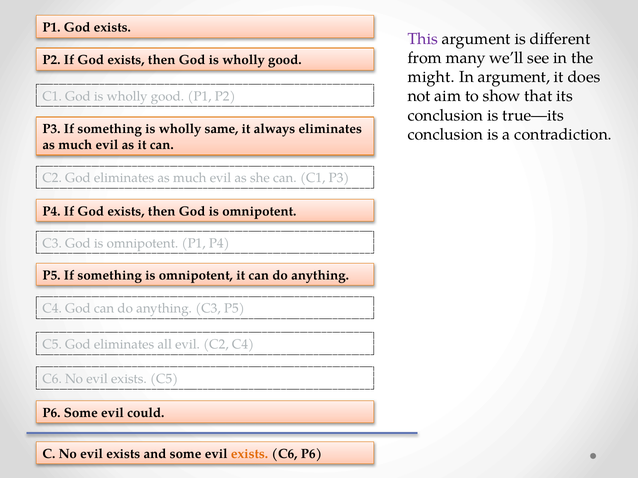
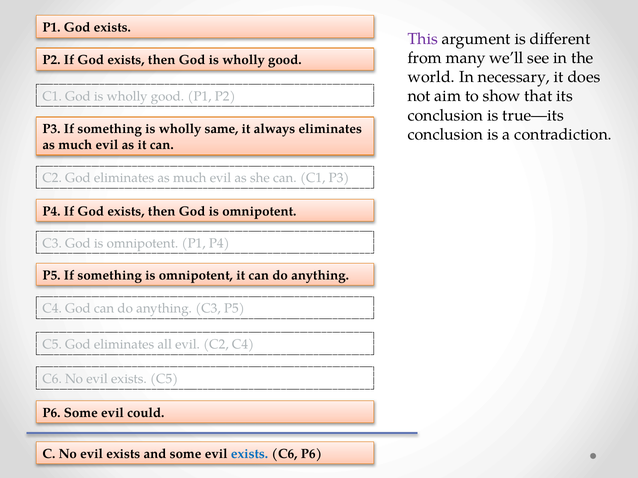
might: might -> world
In argument: argument -> necessary
exists at (250, 454) colour: orange -> blue
